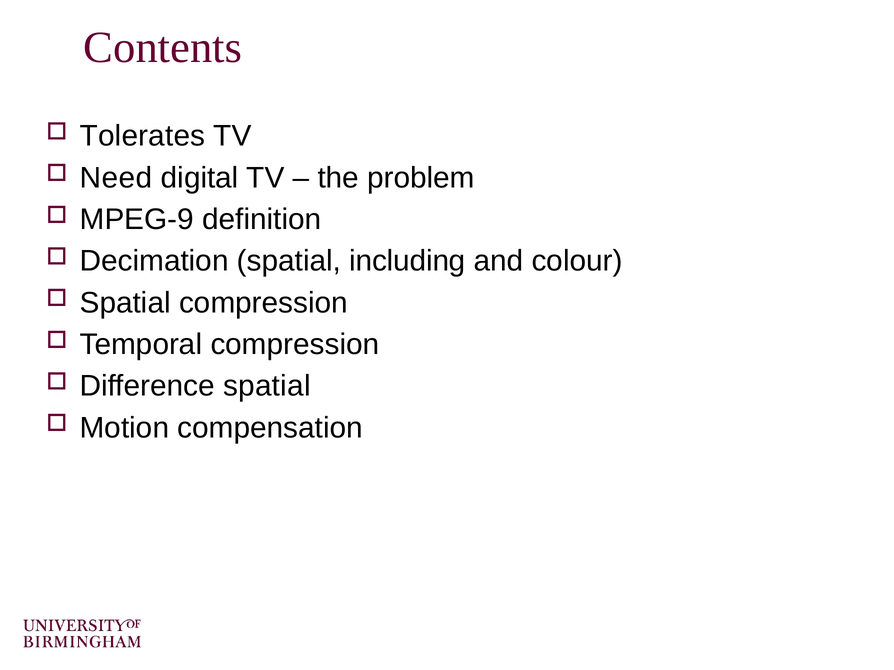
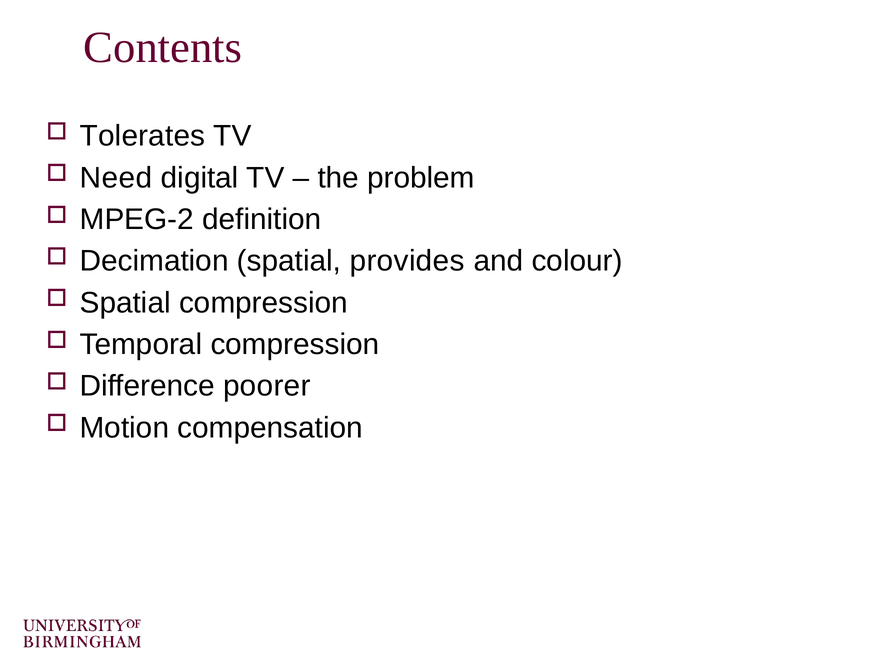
MPEG-9: MPEG-9 -> MPEG-2
including: including -> provides
Difference spatial: spatial -> poorer
